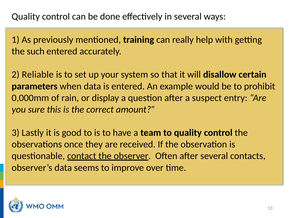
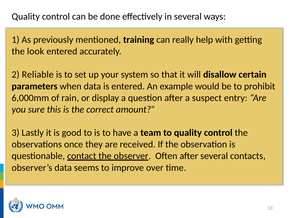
such: such -> look
0,000mm: 0,000mm -> 6,000mm
